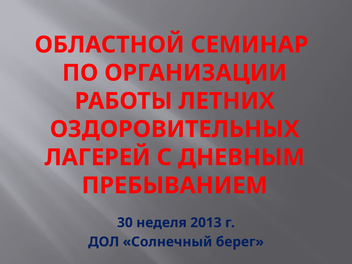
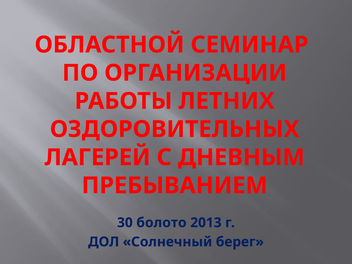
неделя: неделя -> болото
